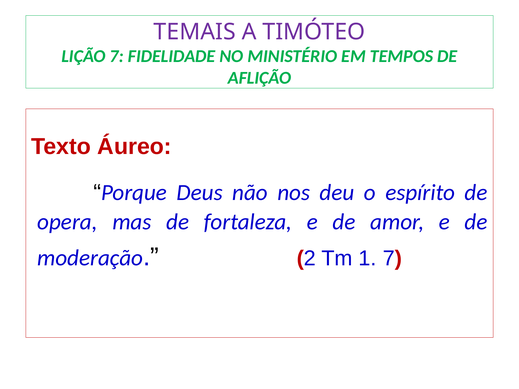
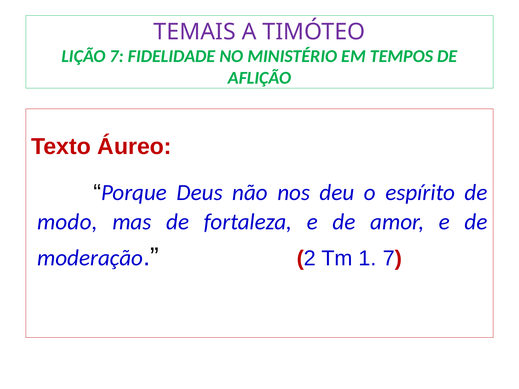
opera: opera -> modo
